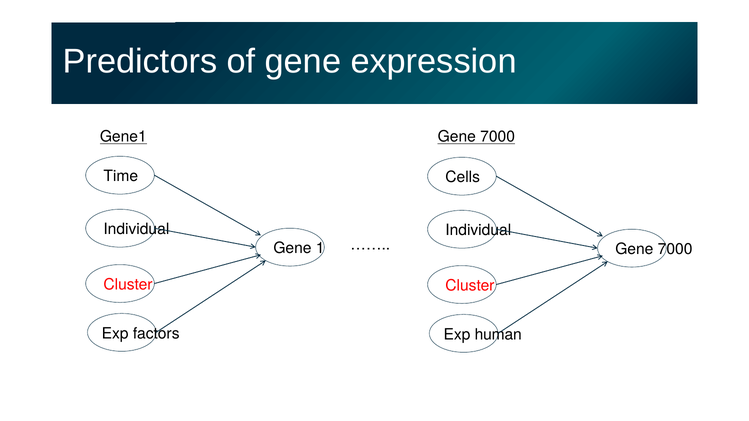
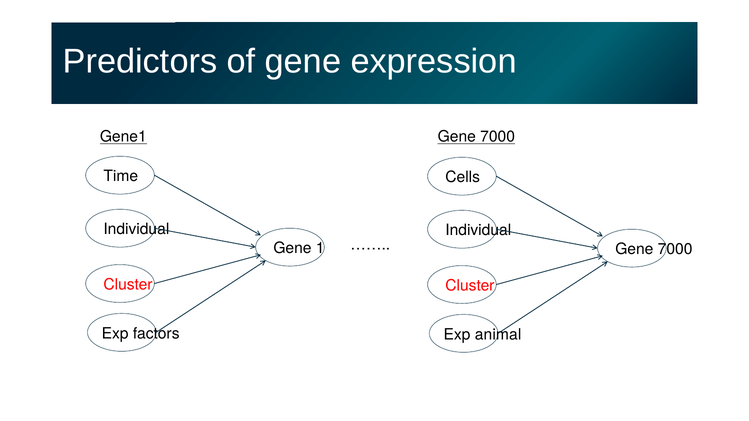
human: human -> animal
